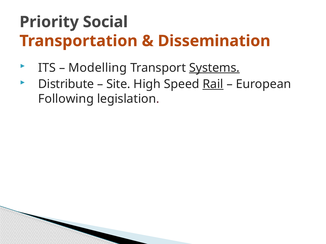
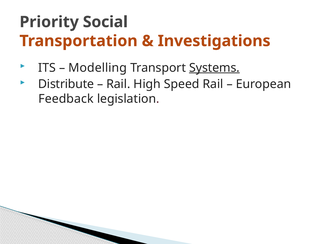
Dissemination: Dissemination -> Investigations
Site at (118, 84): Site -> Rail
Rail at (213, 84) underline: present -> none
Following: Following -> Feedback
